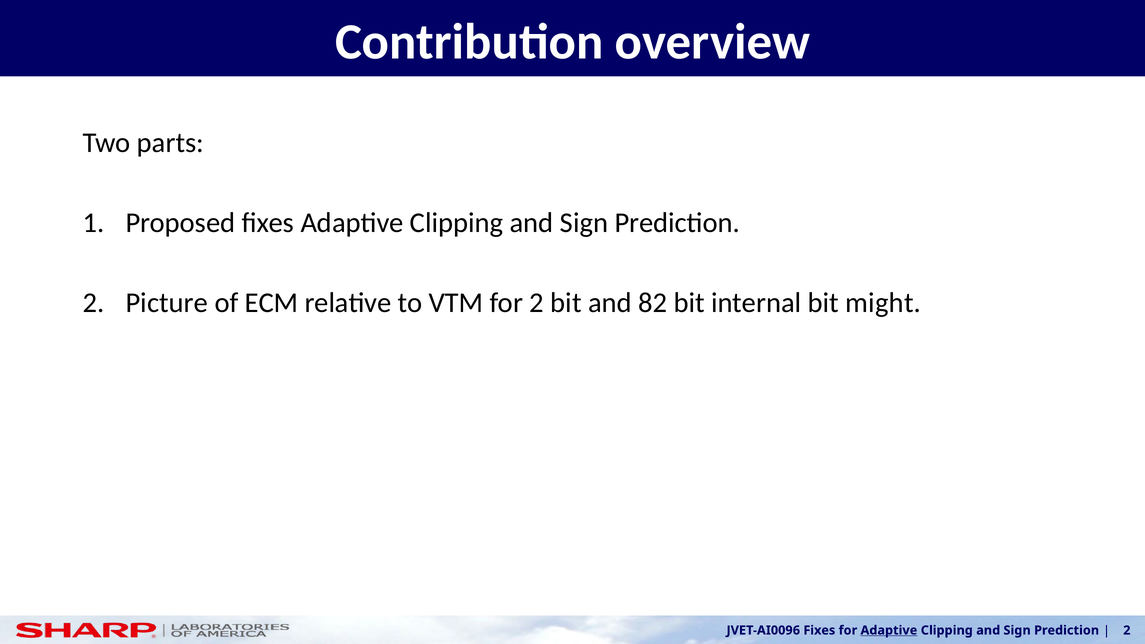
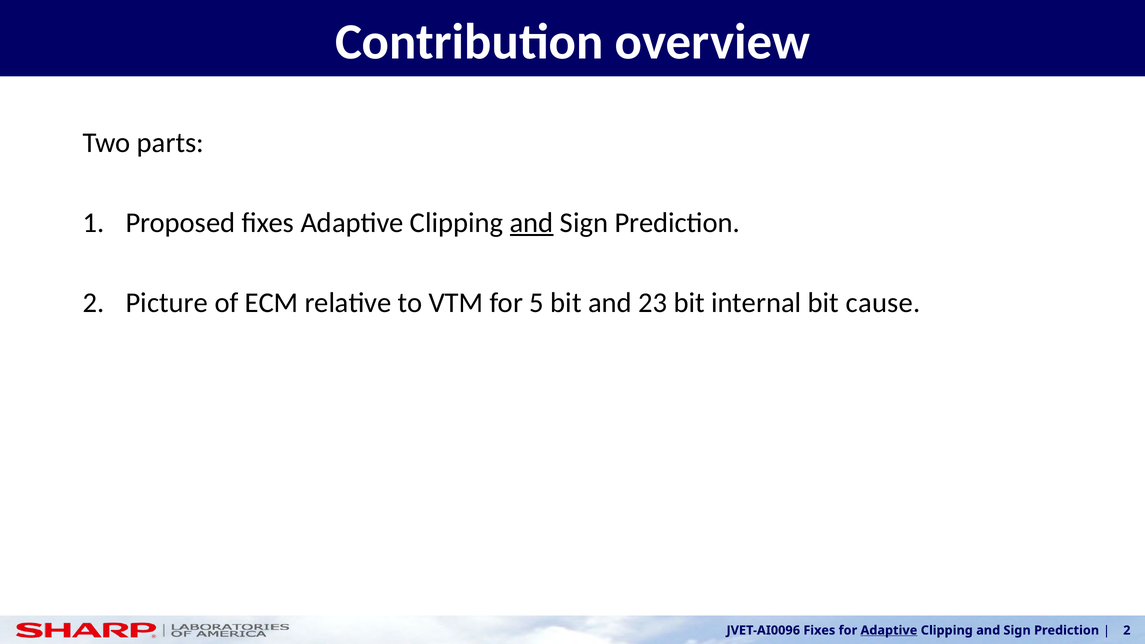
and at (532, 223) underline: none -> present
for 2: 2 -> 5
82: 82 -> 23
might: might -> cause
